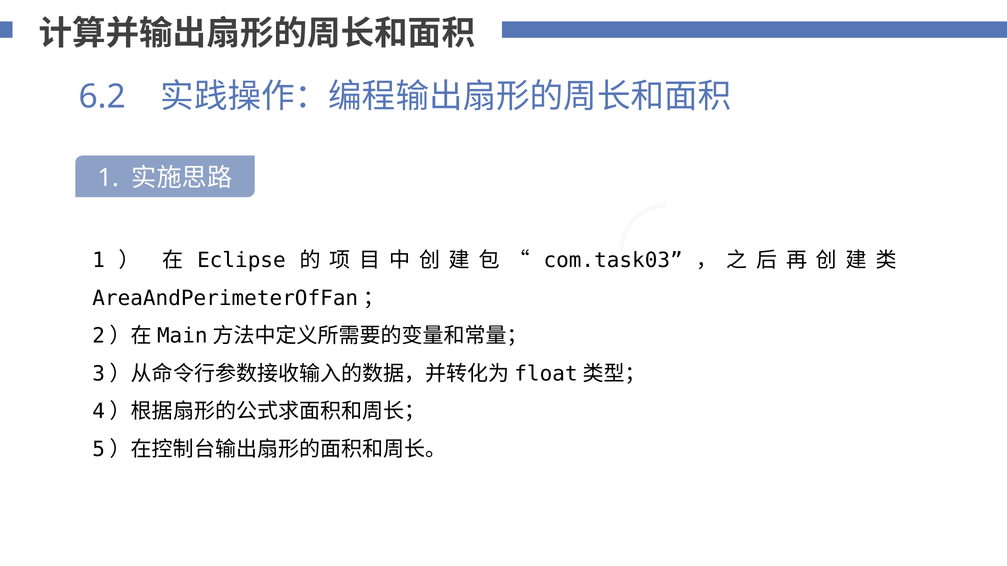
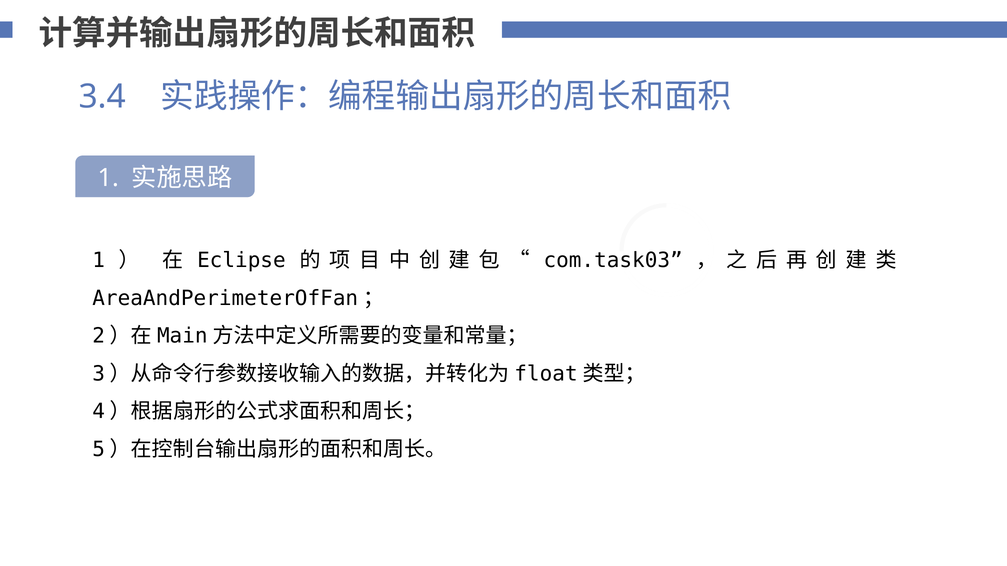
6.2: 6.2 -> 3.4
